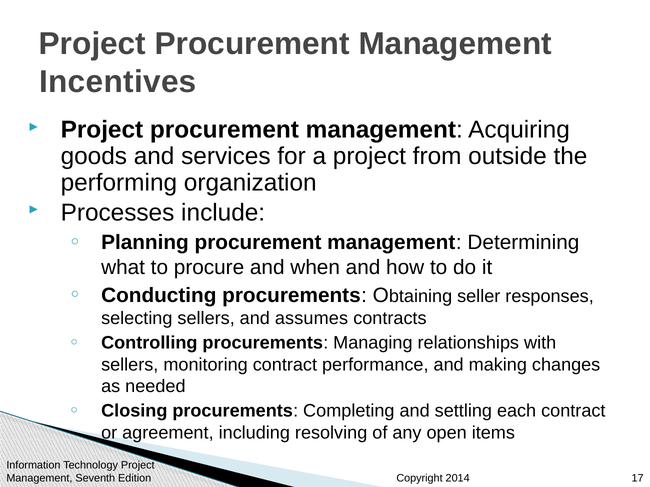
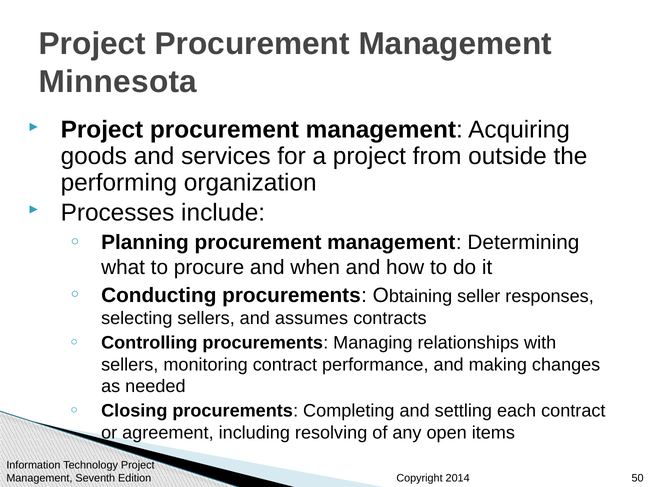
Incentives: Incentives -> Minnesota
17: 17 -> 50
